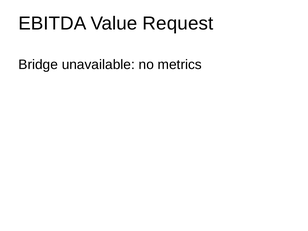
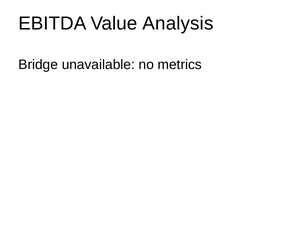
Request: Request -> Analysis
